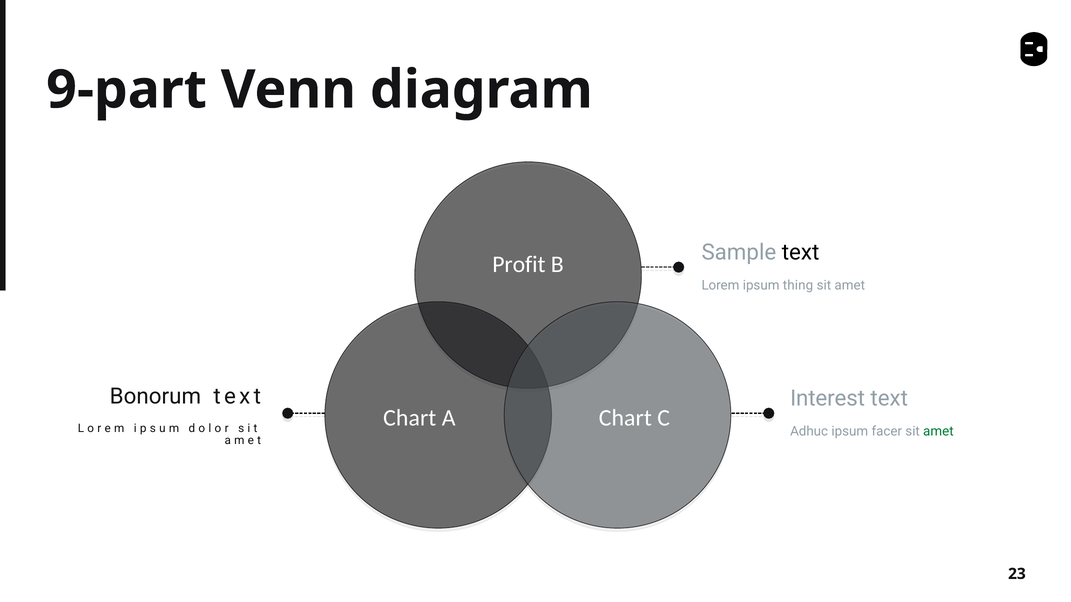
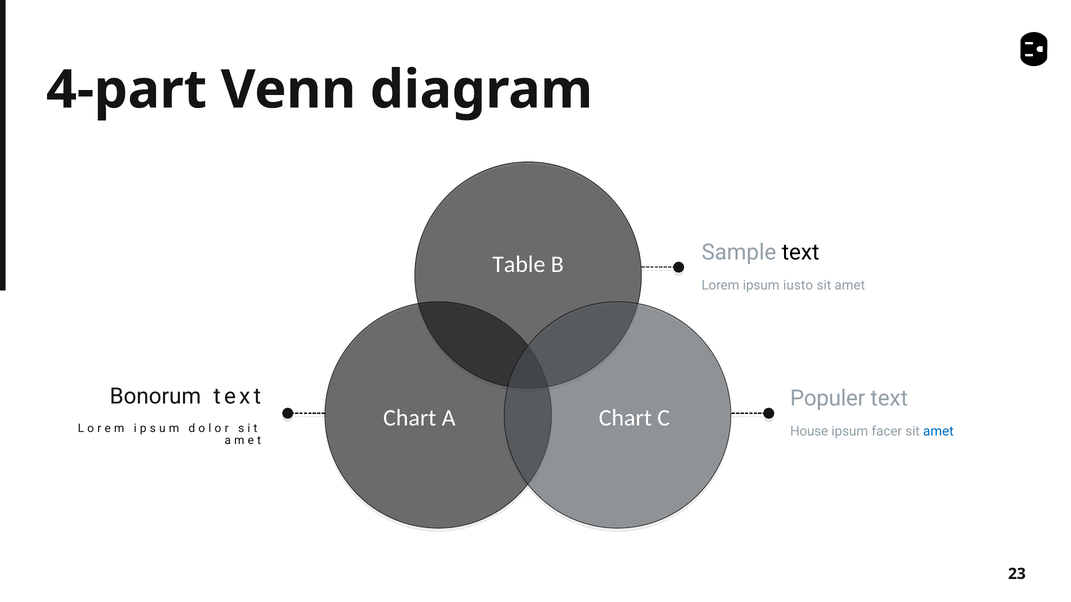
9-part: 9-part -> 4-part
Profit: Profit -> Table
thing: thing -> iusto
Interest: Interest -> Populer
Adhuc: Adhuc -> House
amet at (938, 432) colour: green -> blue
